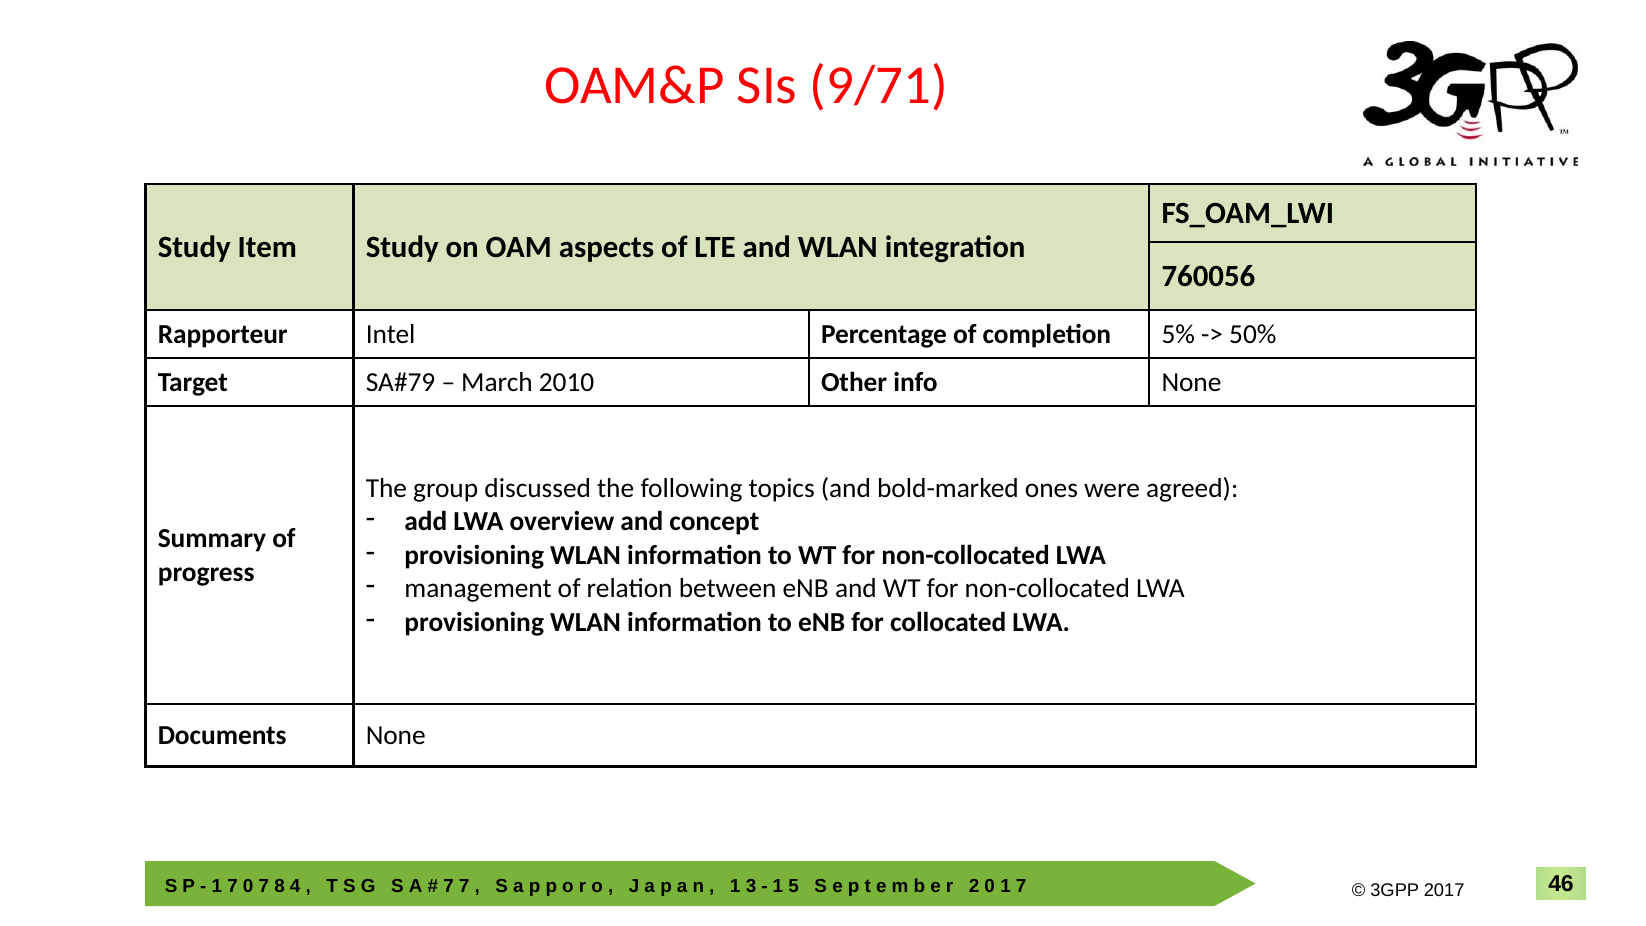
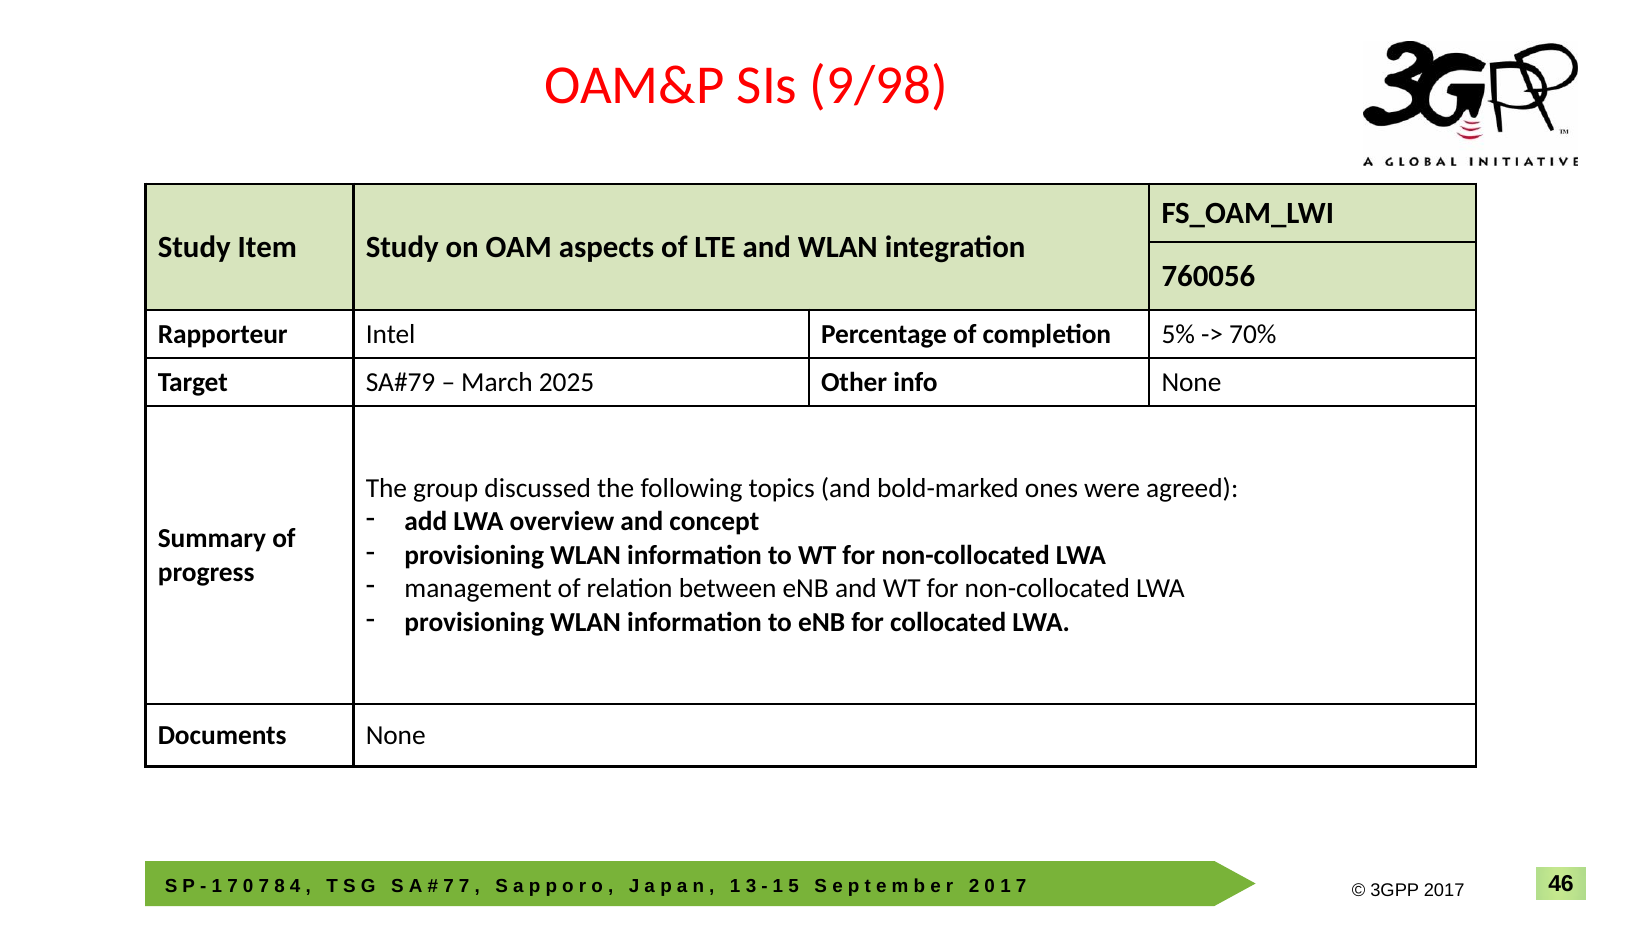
9/71: 9/71 -> 9/98
50%: 50% -> 70%
2010: 2010 -> 2025
